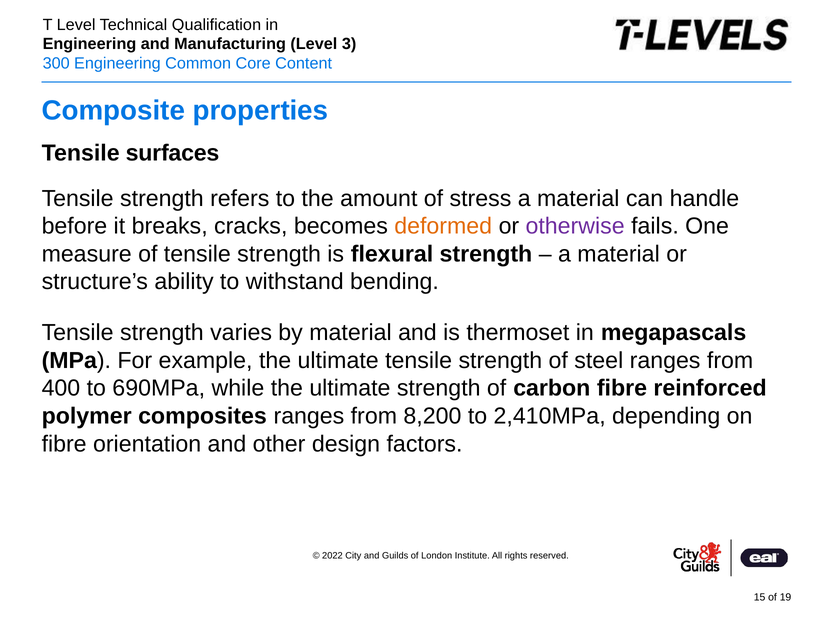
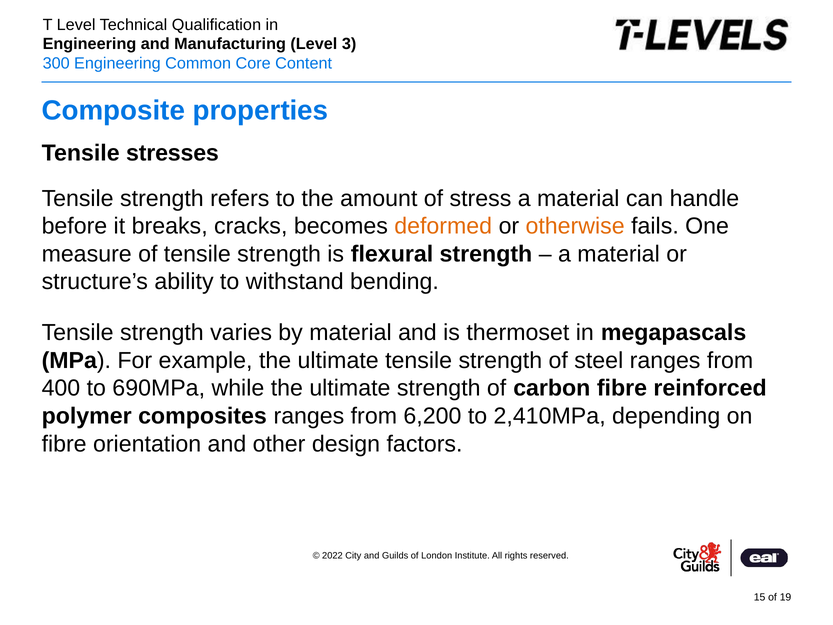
surfaces: surfaces -> stresses
otherwise colour: purple -> orange
8,200: 8,200 -> 6,200
